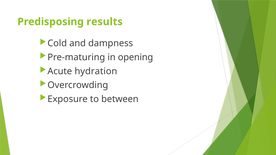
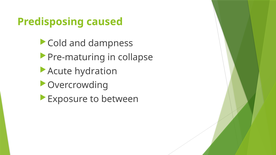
results: results -> caused
opening: opening -> collapse
